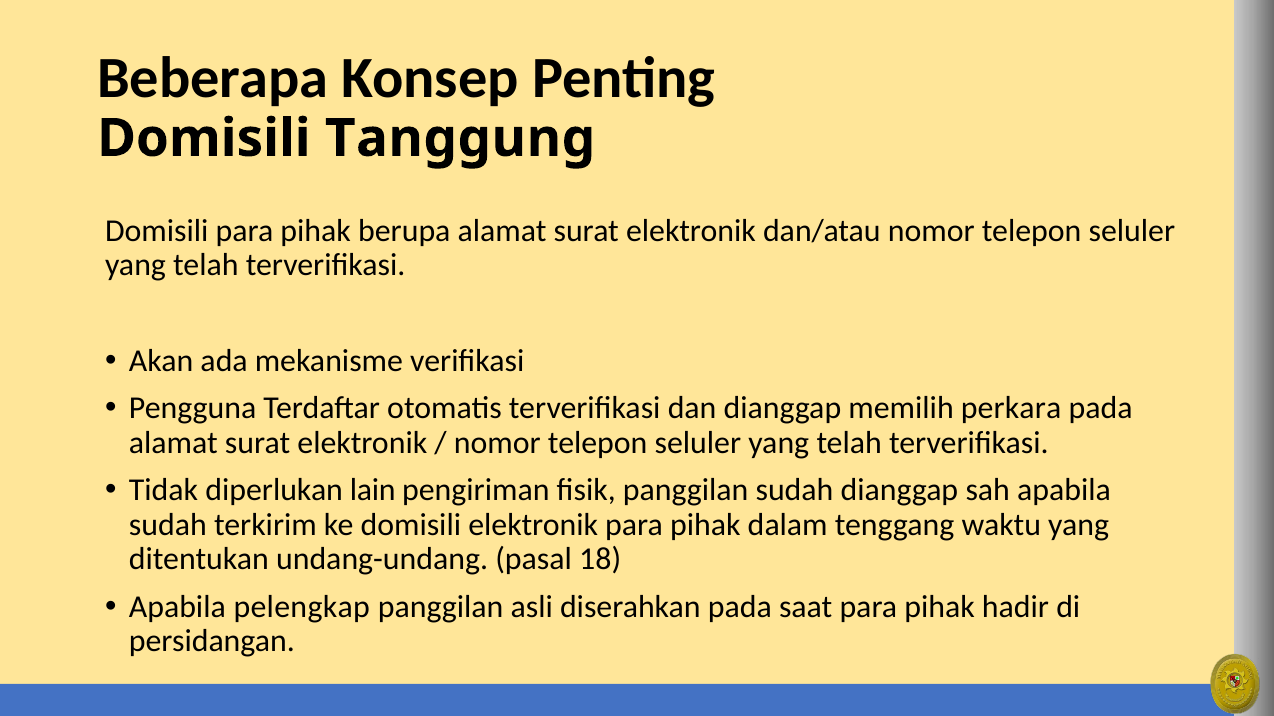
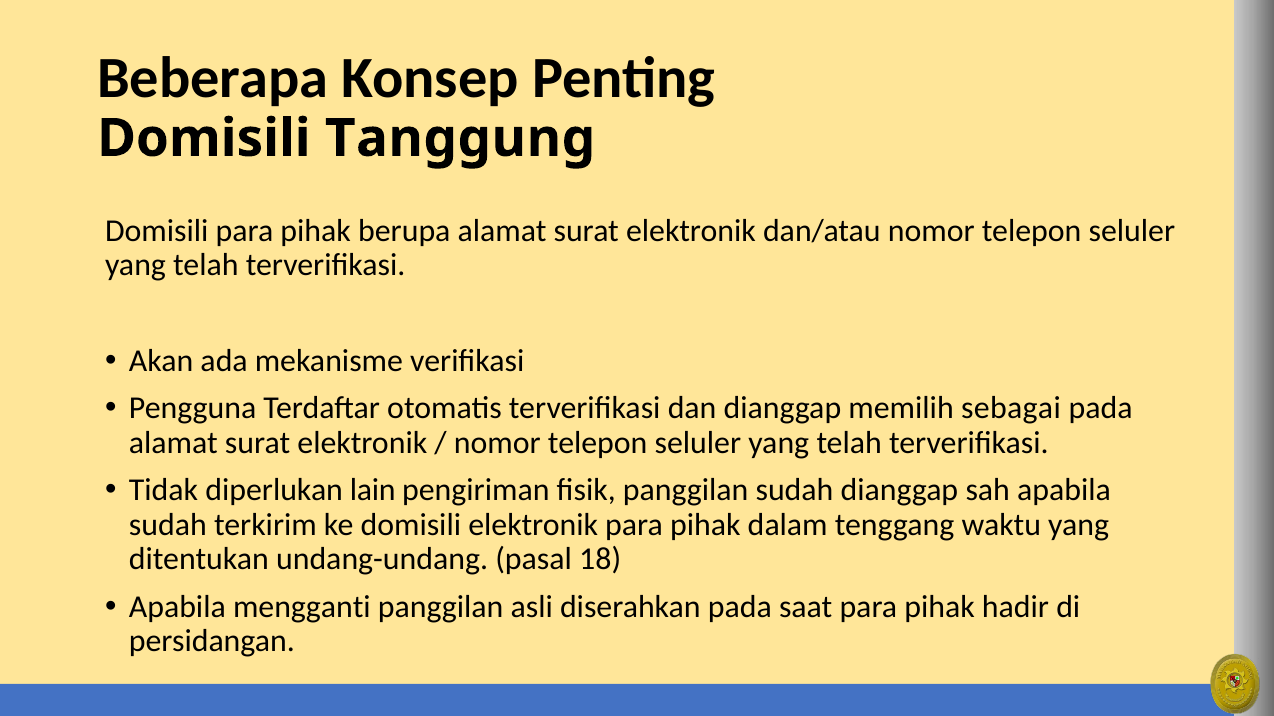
perkara: perkara -> sebagai
pelengkap: pelengkap -> mengganti
